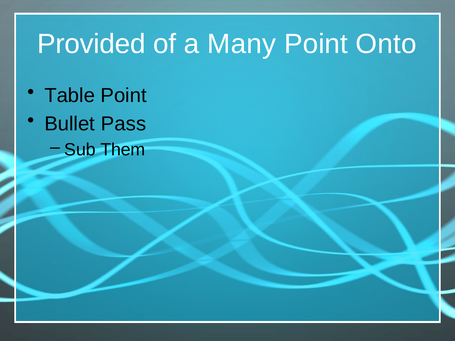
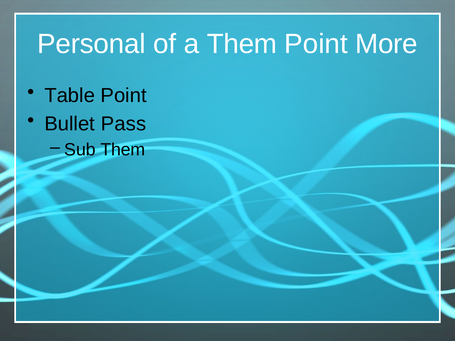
Provided: Provided -> Personal
a Many: Many -> Them
Onto: Onto -> More
